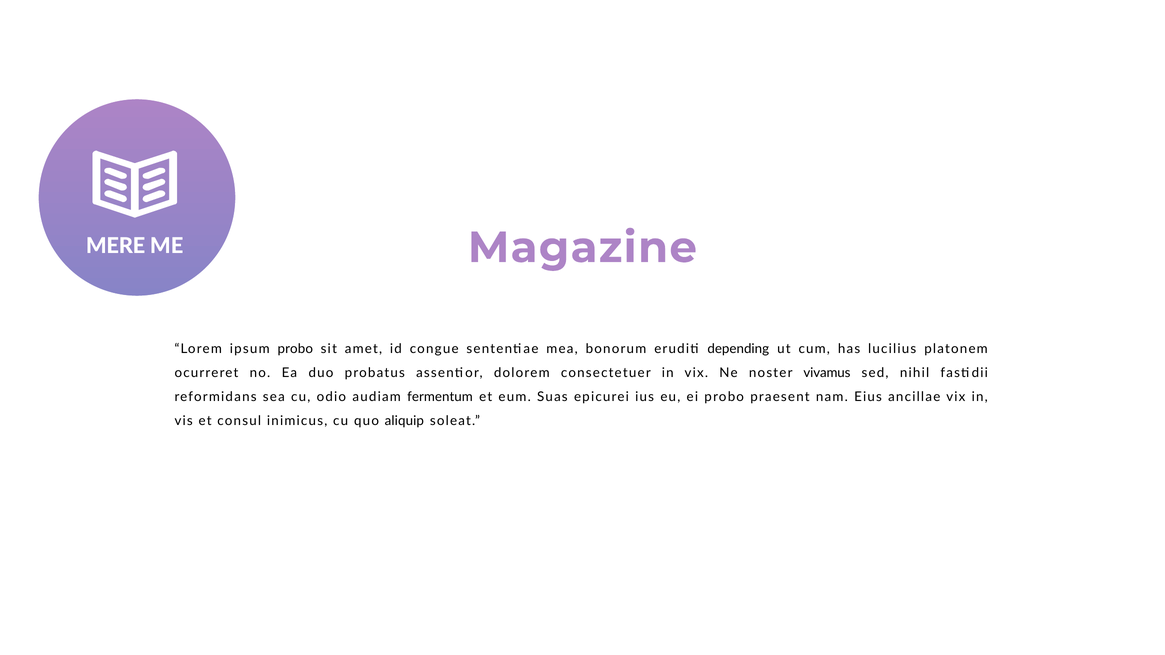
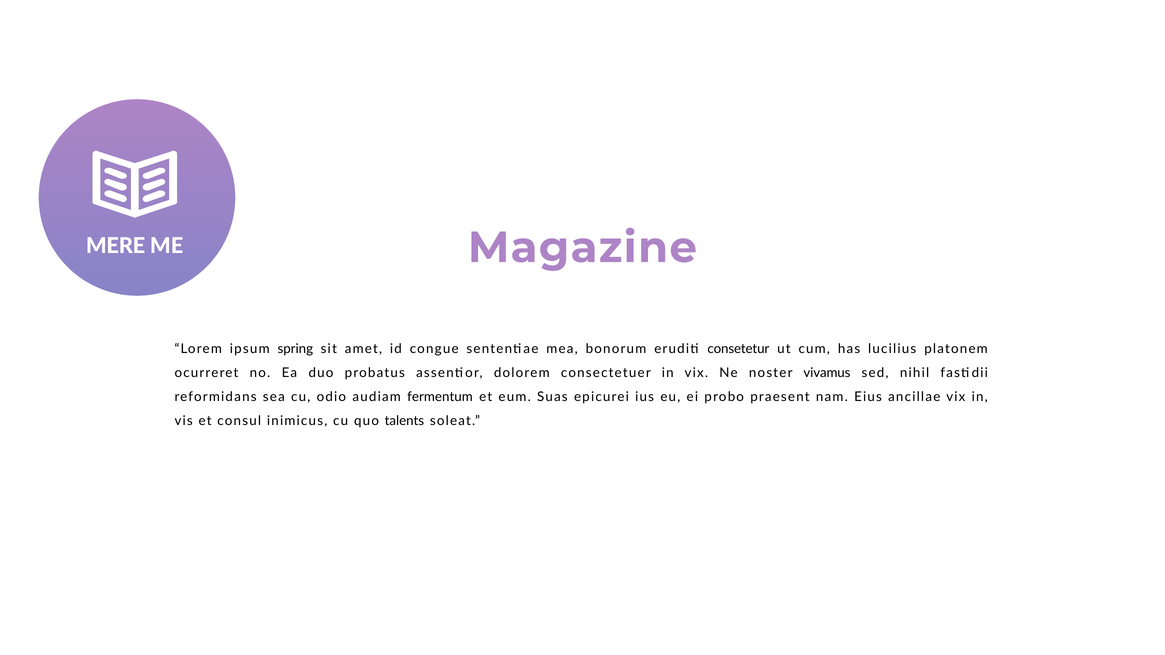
ipsum probo: probo -> spring
depending: depending -> consetetur
aliquip: aliquip -> talents
